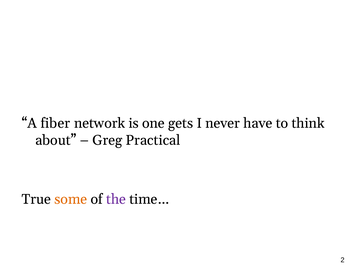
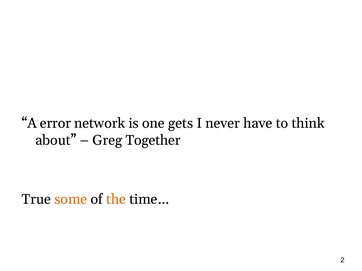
fiber: fiber -> error
Practical: Practical -> Together
the colour: purple -> orange
